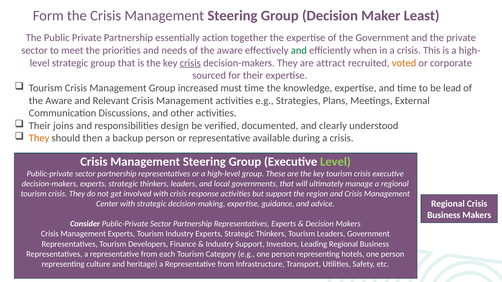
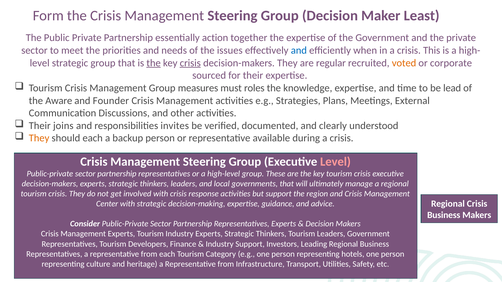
needs of the aware: aware -> issues
and at (299, 50) colour: green -> blue
the at (154, 63) underline: none -> present
attract: attract -> regular
increased: increased -> measures
must time: time -> roles
Relevant: Relevant -> Founder
design: design -> invites
should then: then -> each
Level at (335, 162) colour: light green -> pink
